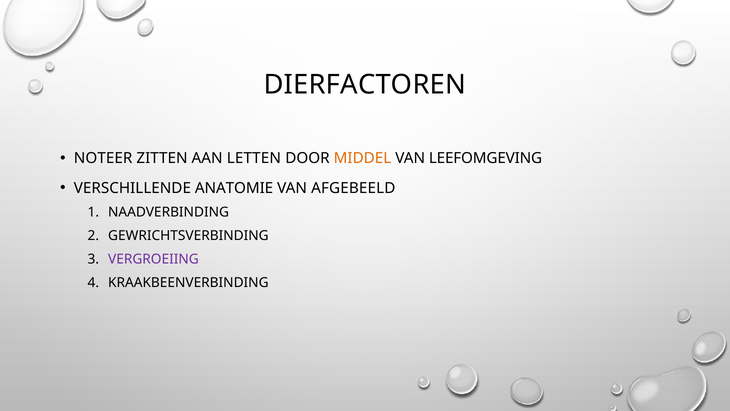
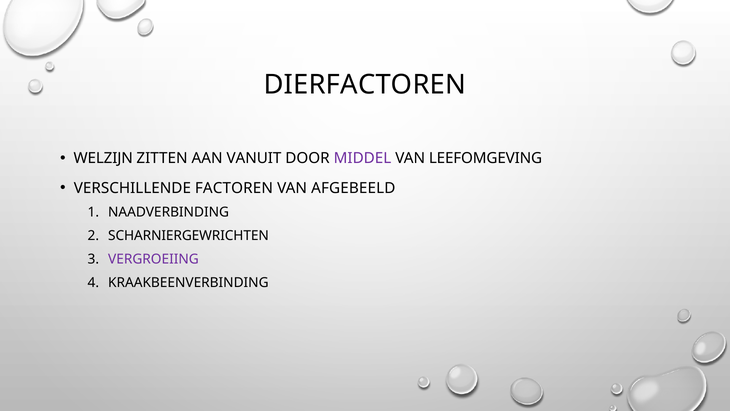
NOTEER: NOTEER -> WELZIJN
LETTEN: LETTEN -> VANUIT
MIDDEL colour: orange -> purple
ANATOMIE: ANATOMIE -> FACTOREN
GEWRICHTSVERBINDING: GEWRICHTSVERBINDING -> SCHARNIERGEWRICHTEN
